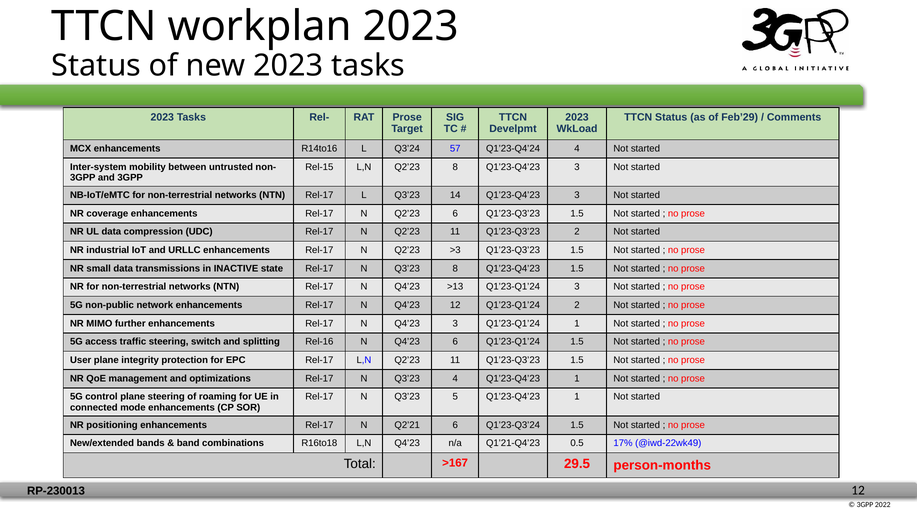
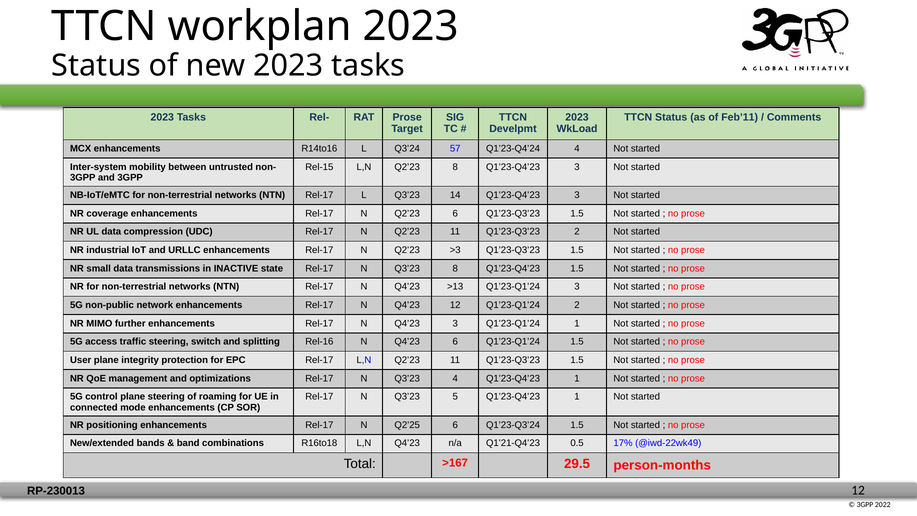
Feb’29: Feb’29 -> Feb’11
Q2’21: Q2’21 -> Q2’25
